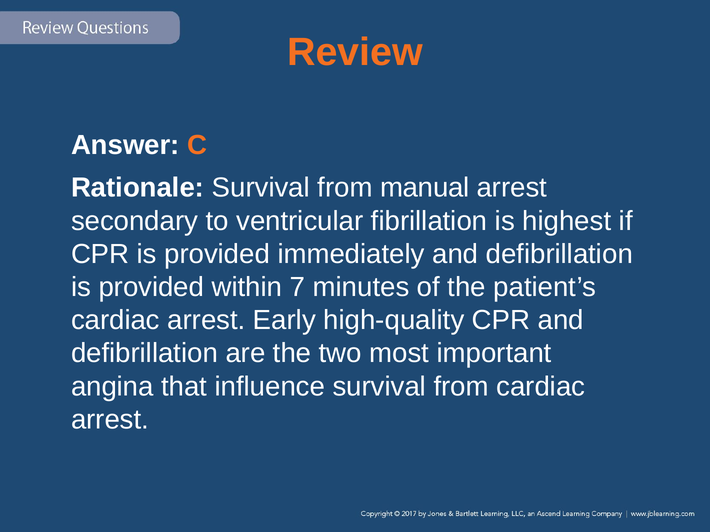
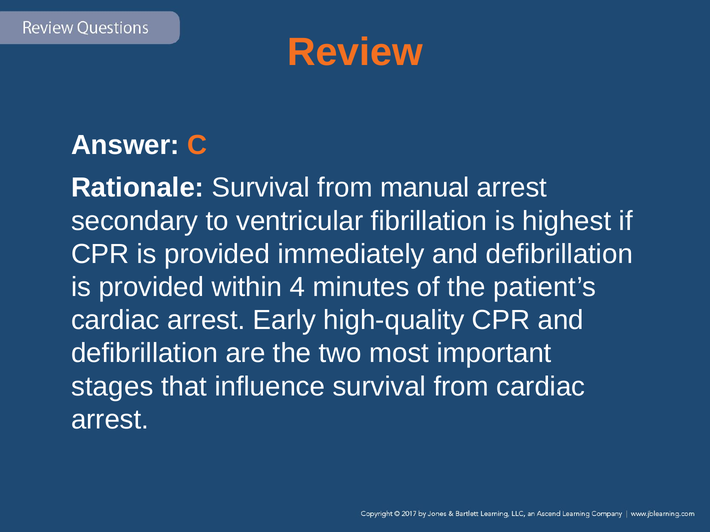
7: 7 -> 4
angina: angina -> stages
